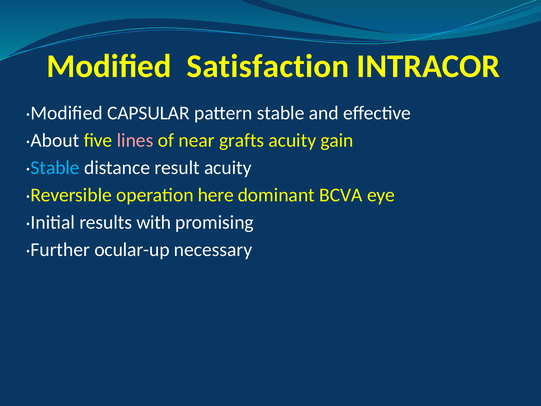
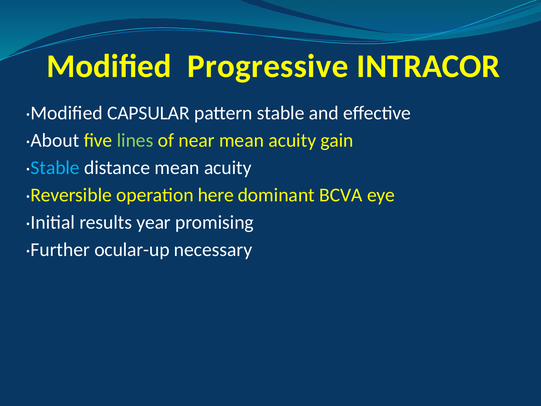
Satisfaction: Satisfaction -> Progressive
lines colour: pink -> light green
near grafts: grafts -> mean
distance result: result -> mean
with: with -> year
